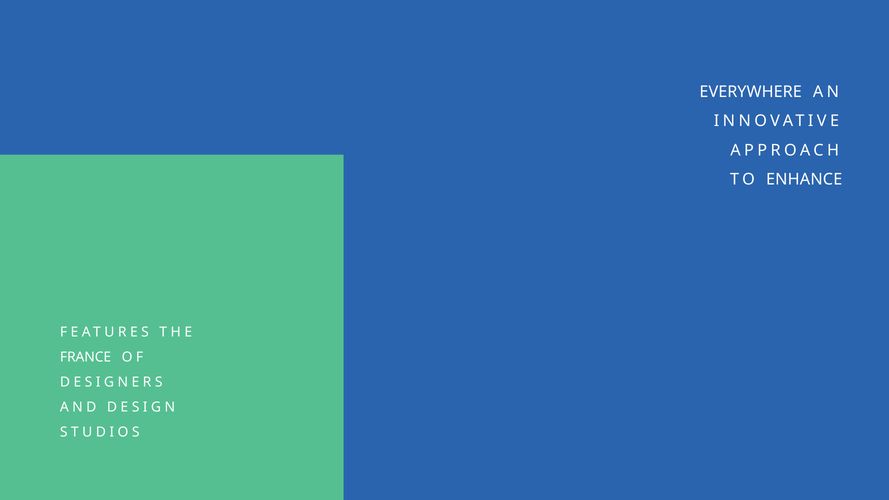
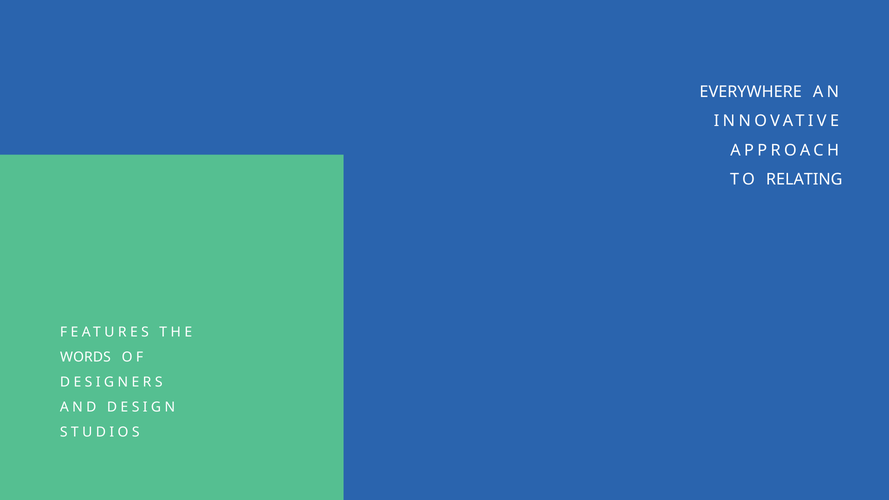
ENHANCE: ENHANCE -> RELATING
FRANCE: FRANCE -> WORDS
